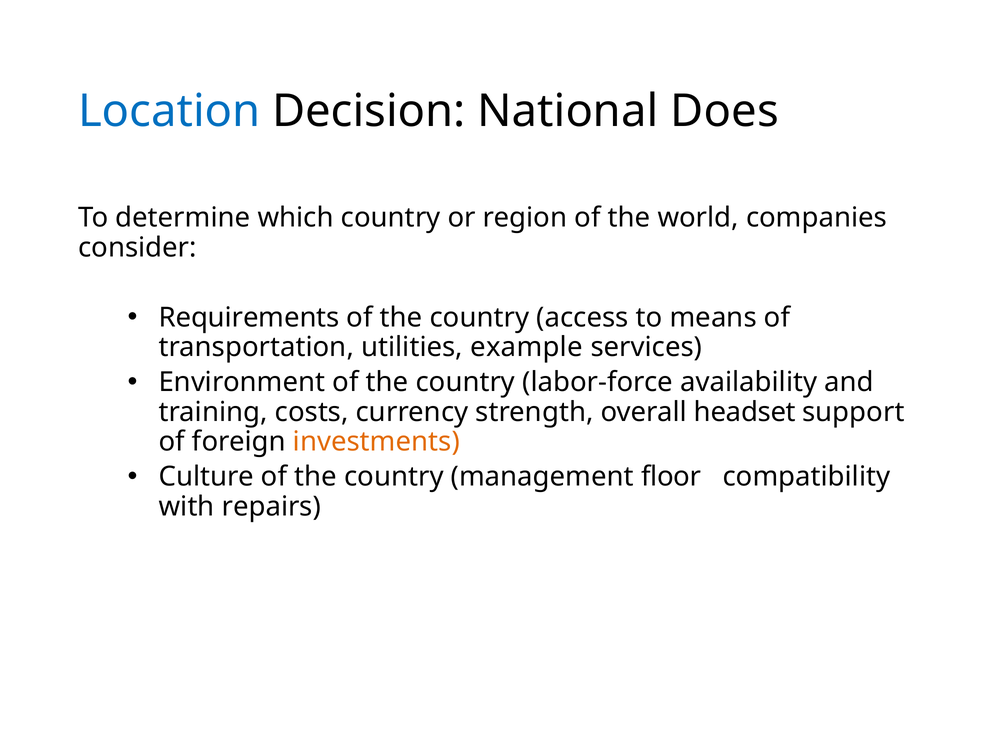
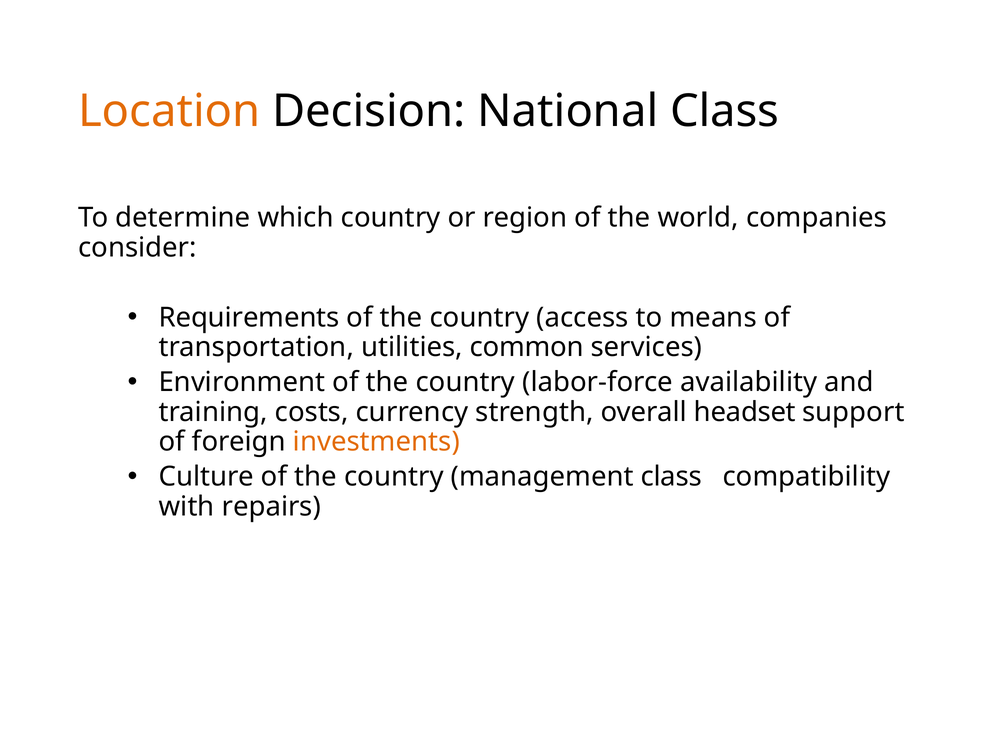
Location colour: blue -> orange
National Does: Does -> Class
example: example -> common
management floor: floor -> class
